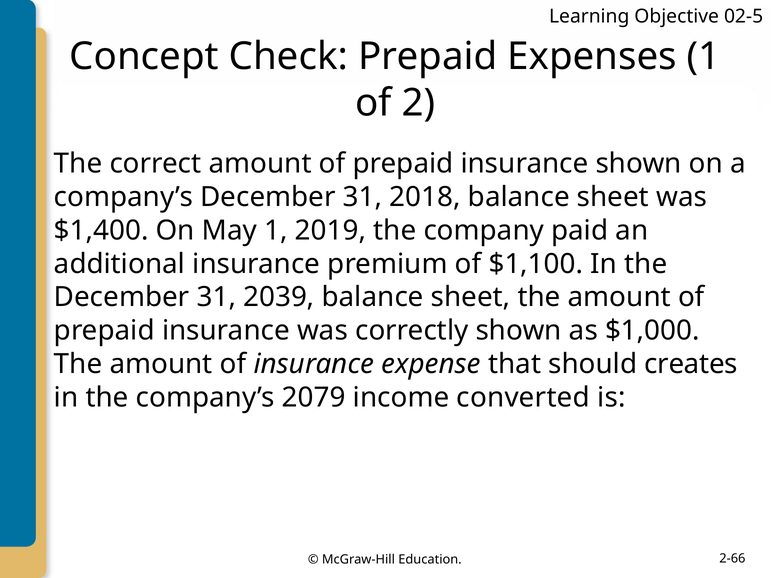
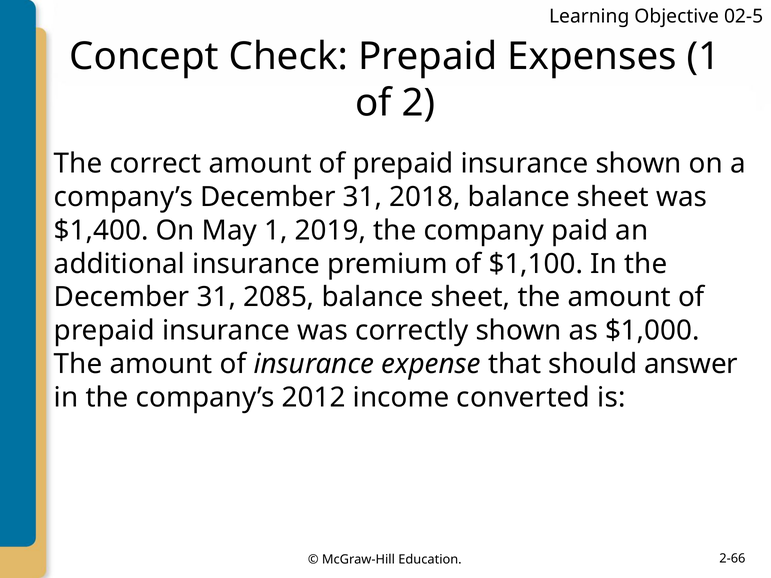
2039: 2039 -> 2085
creates: creates -> answer
2079: 2079 -> 2012
